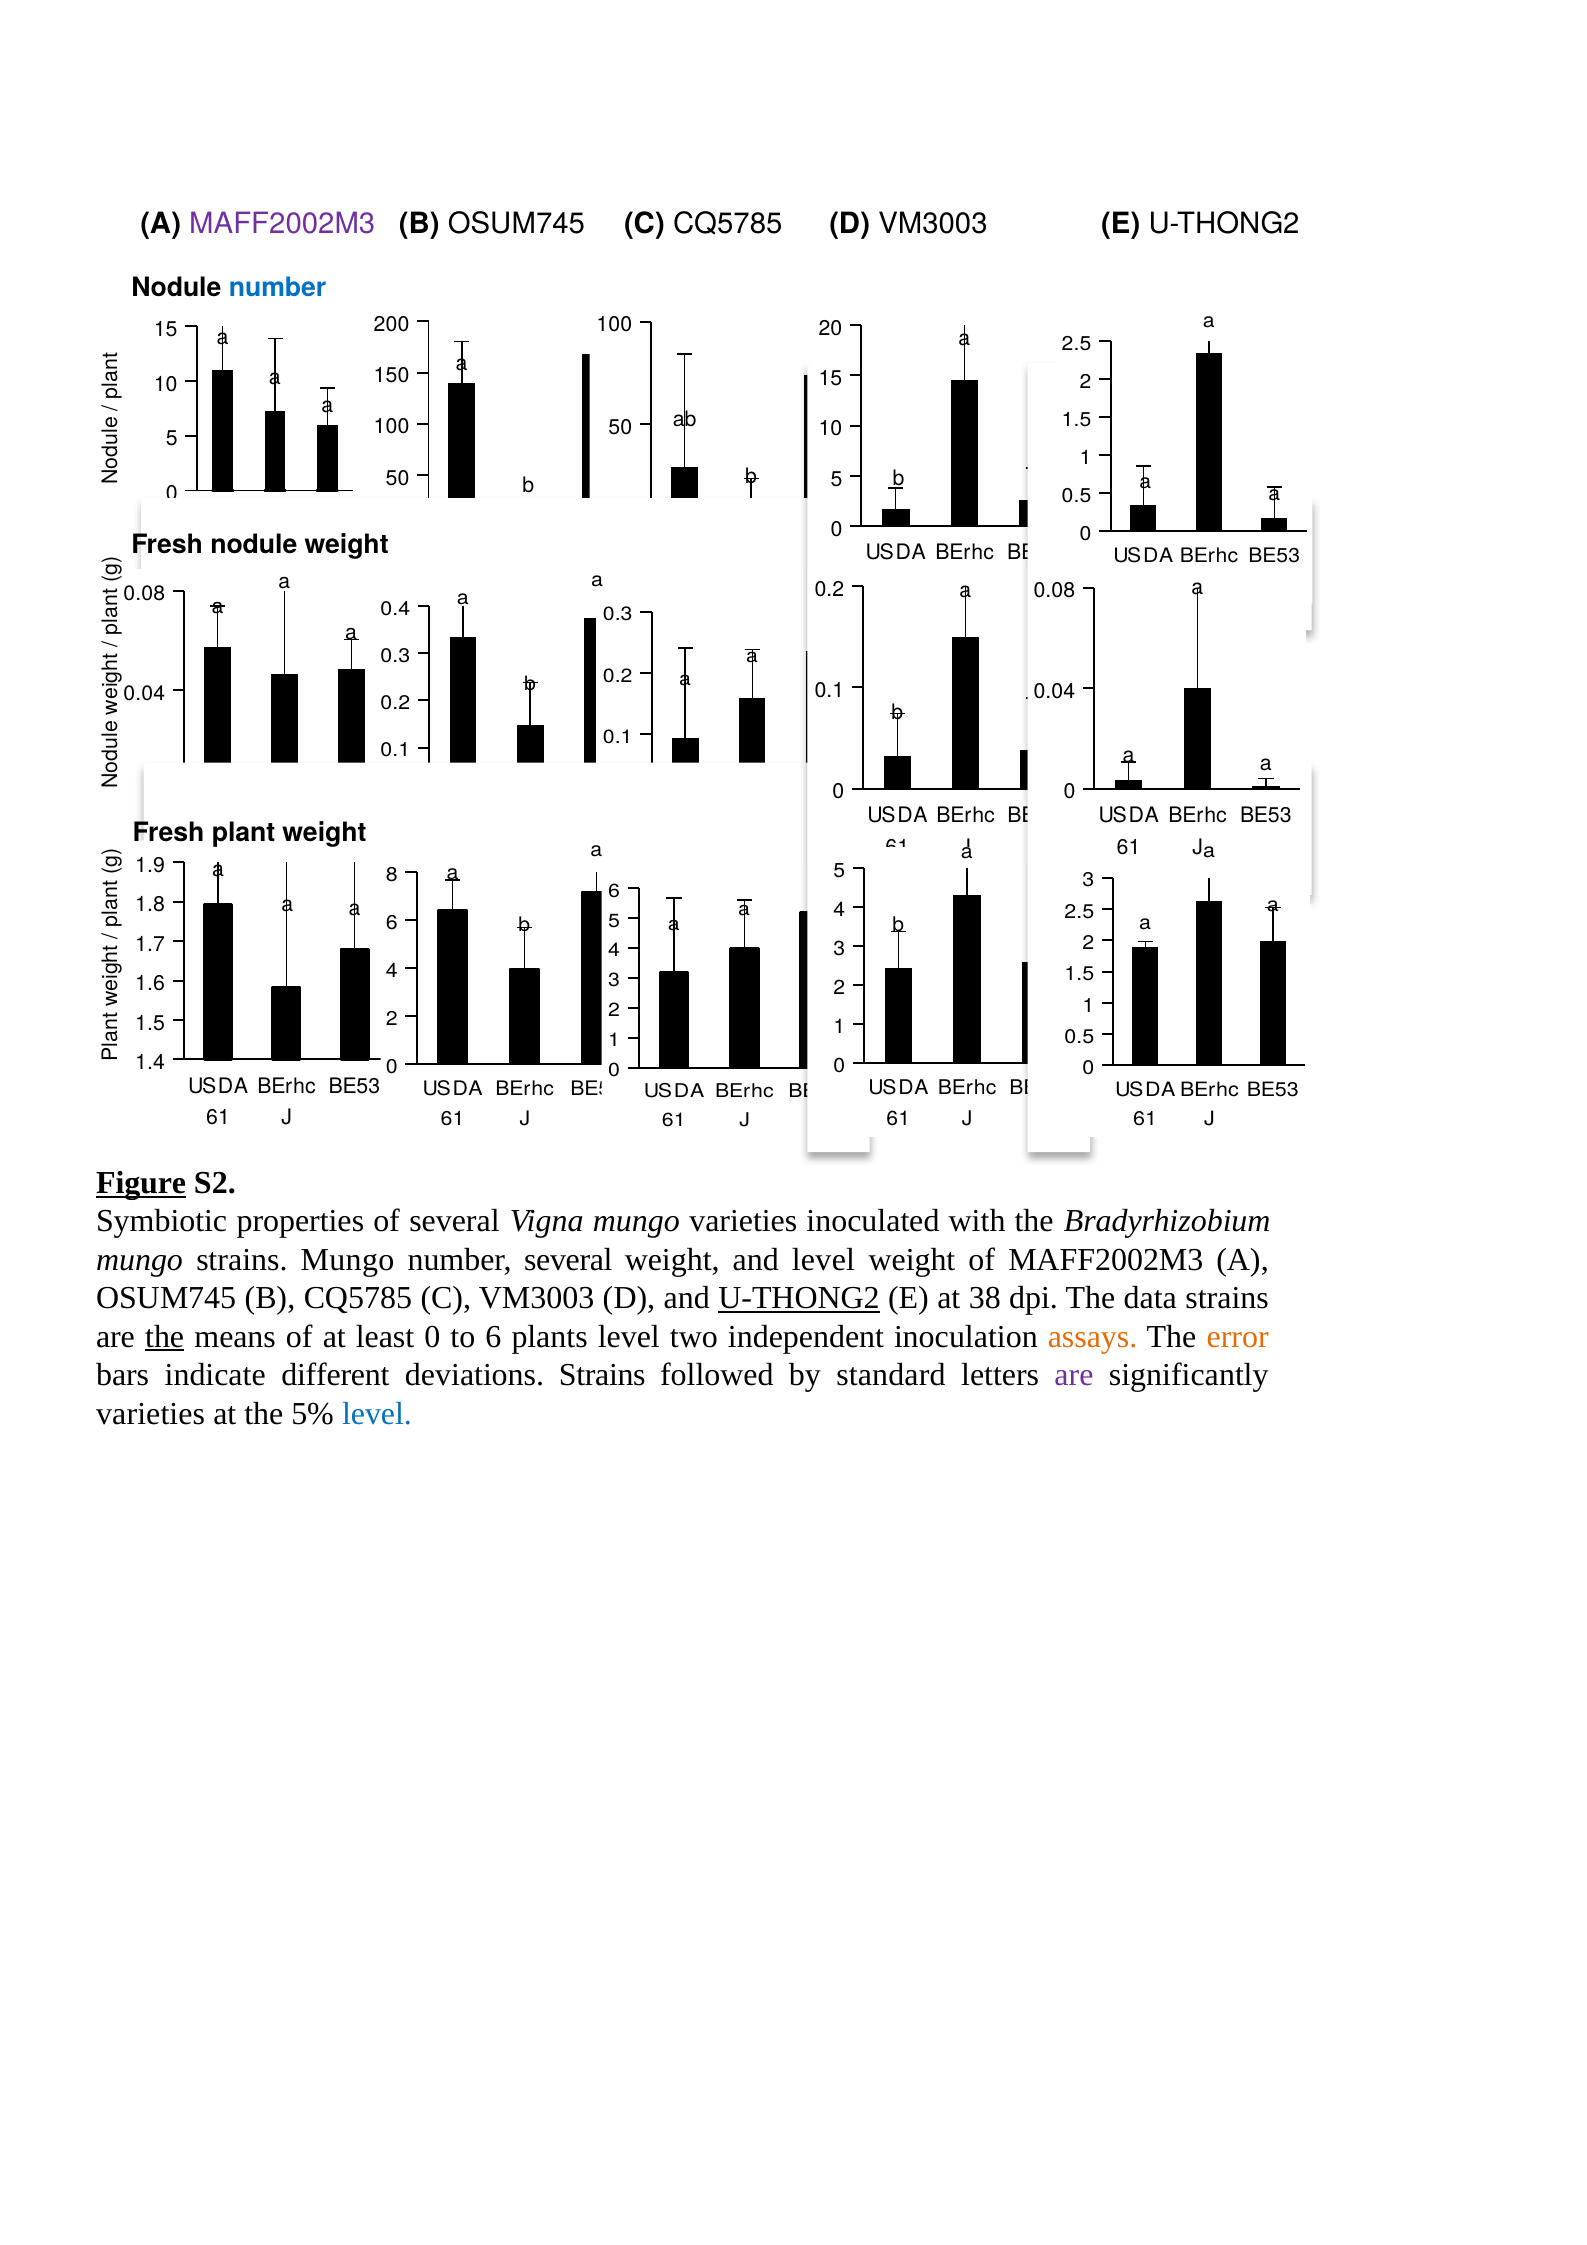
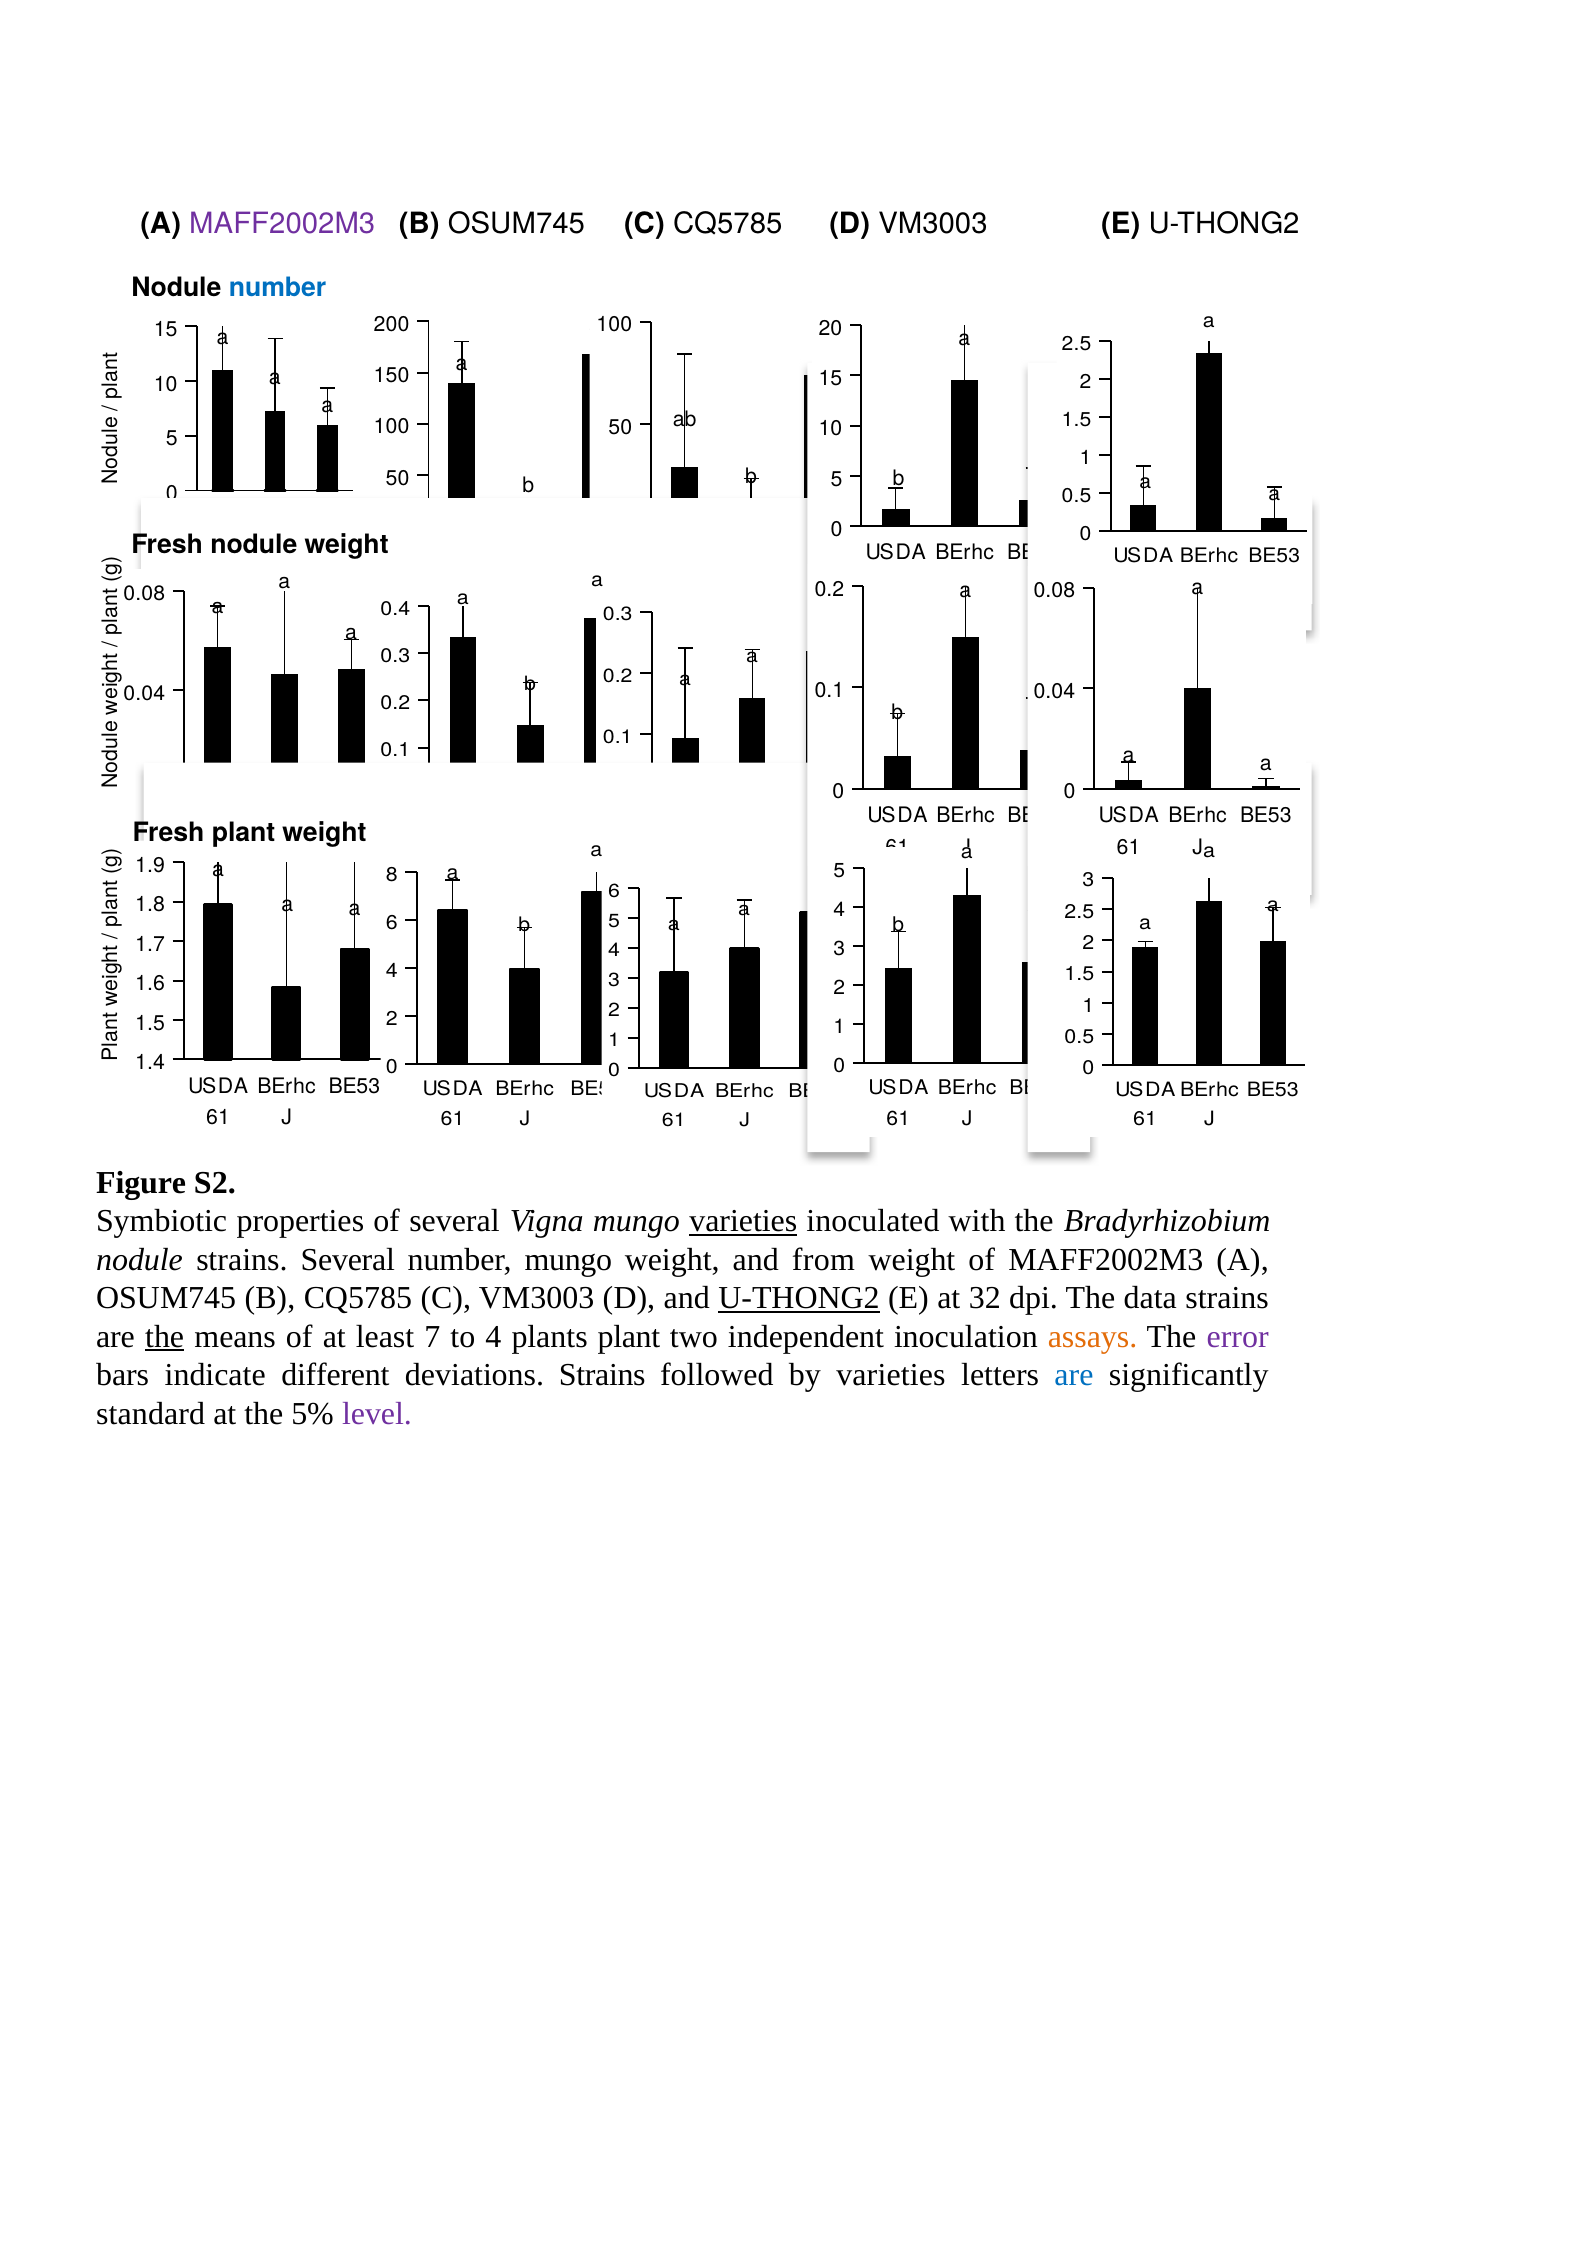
Figure underline: present -> none
varieties at (743, 1221) underline: none -> present
mungo at (140, 1260): mungo -> nodule
strains Mungo: Mungo -> Several
number several: several -> mungo
and level: level -> from
38: 38 -> 32
least 0: 0 -> 7
to 6: 6 -> 4
plants level: level -> plant
error colour: orange -> purple
by standard: standard -> varieties
are at (1074, 1375) colour: purple -> blue
varieties at (151, 1413): varieties -> standard
level at (377, 1413) colour: blue -> purple
